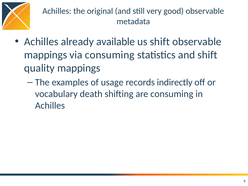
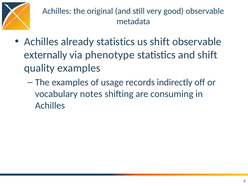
already available: available -> statistics
mappings at (46, 55): mappings -> externally
via consuming: consuming -> phenotype
quality mappings: mappings -> examples
death: death -> notes
